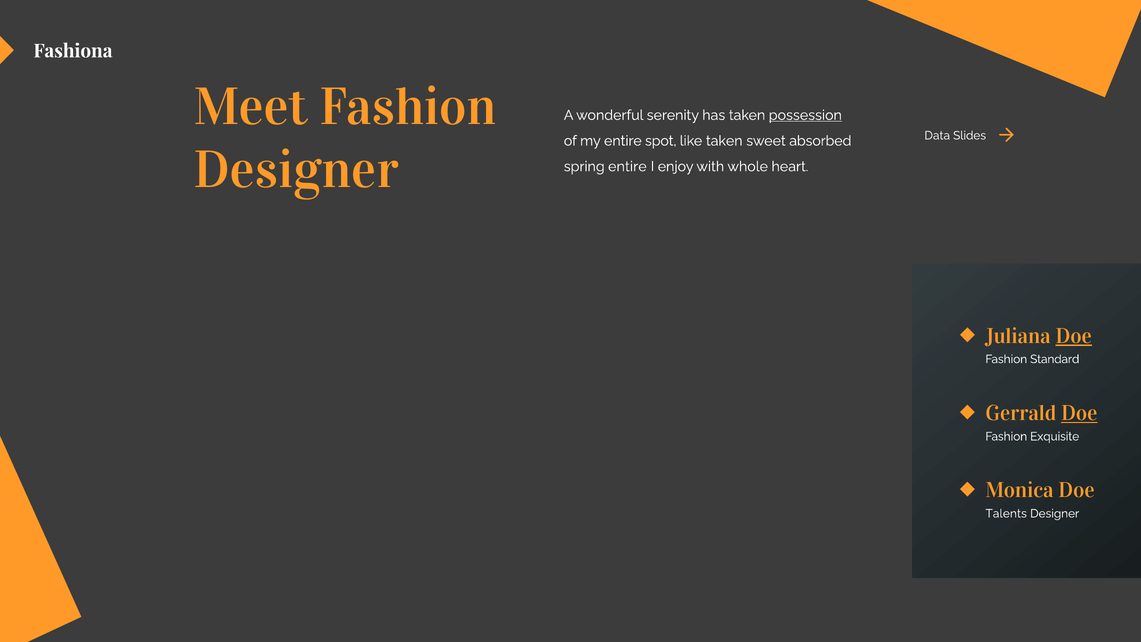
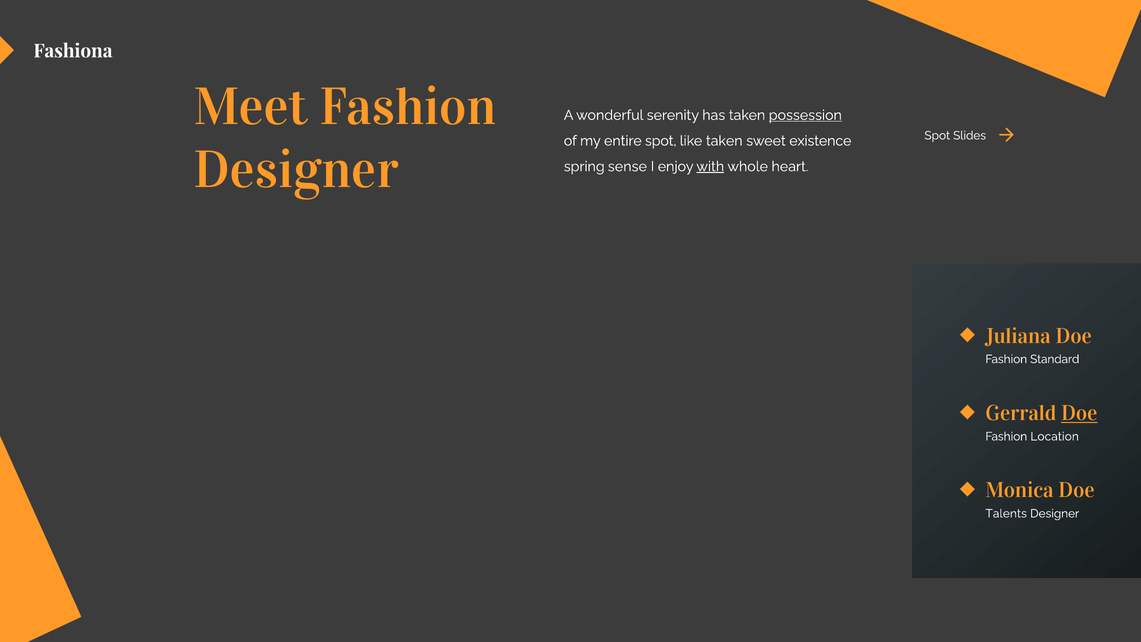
Data at (937, 135): Data -> Spot
absorbed: absorbed -> existence
spring entire: entire -> sense
with underline: none -> present
Doe at (1074, 336) underline: present -> none
Exquisite: Exquisite -> Location
